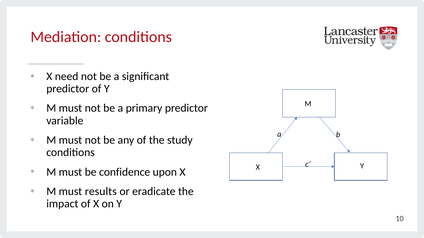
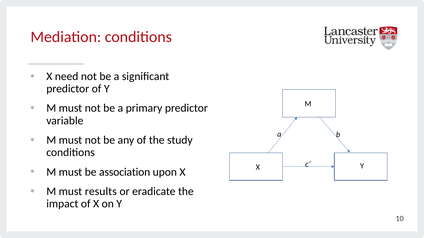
confidence: confidence -> association
